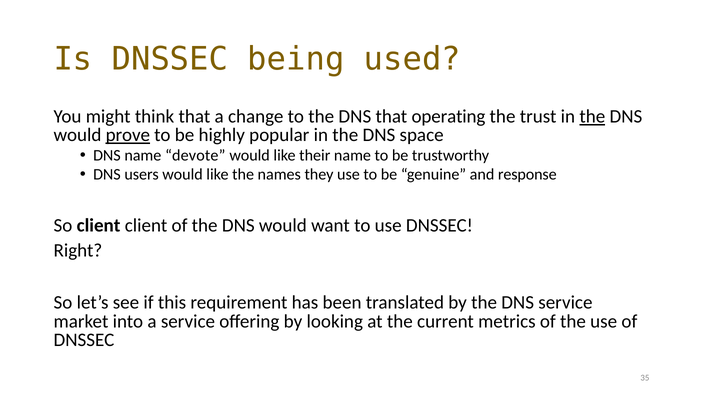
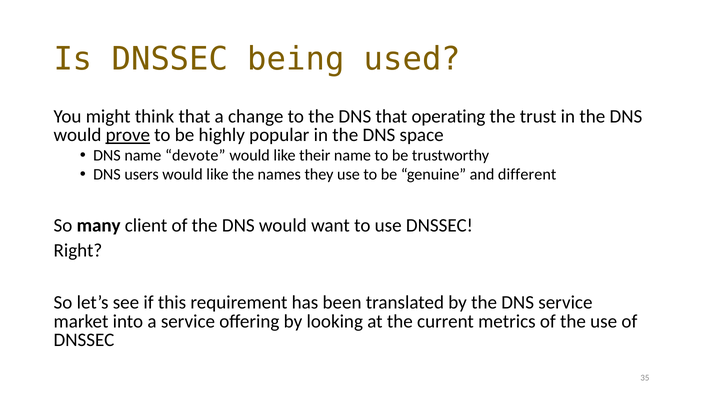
the at (592, 116) underline: present -> none
response: response -> different
So client: client -> many
